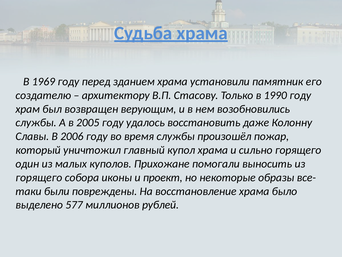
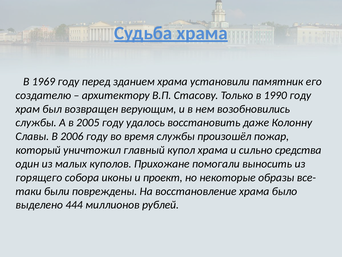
сильно горящего: горящего -> средства
577: 577 -> 444
